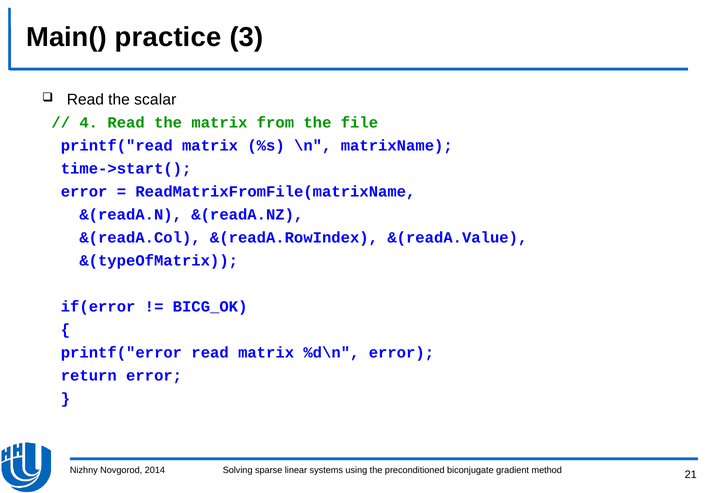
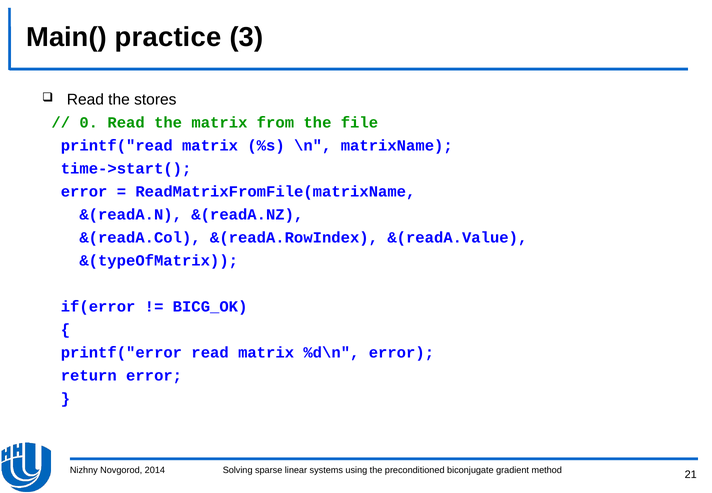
scalar: scalar -> stores
4: 4 -> 0
